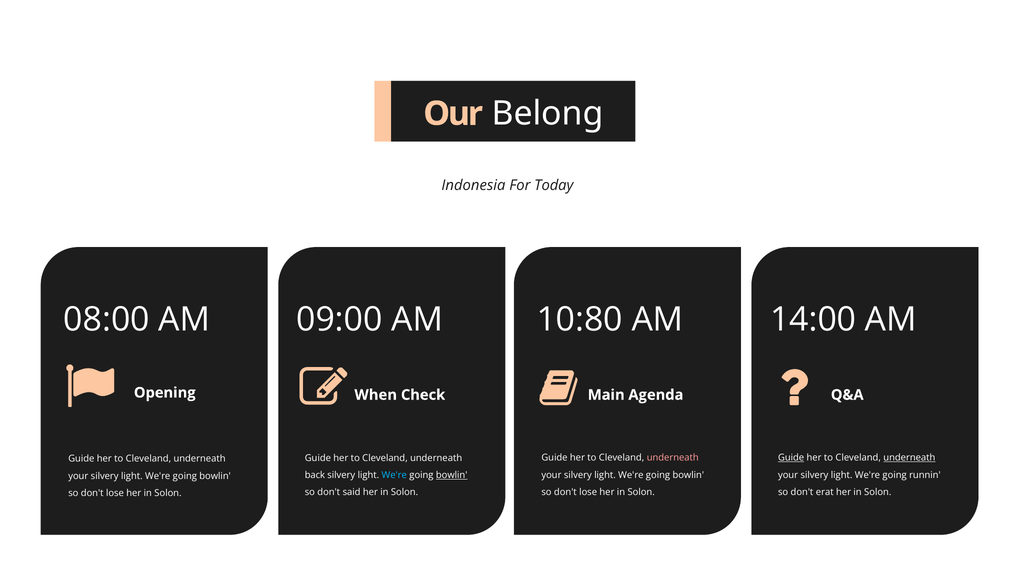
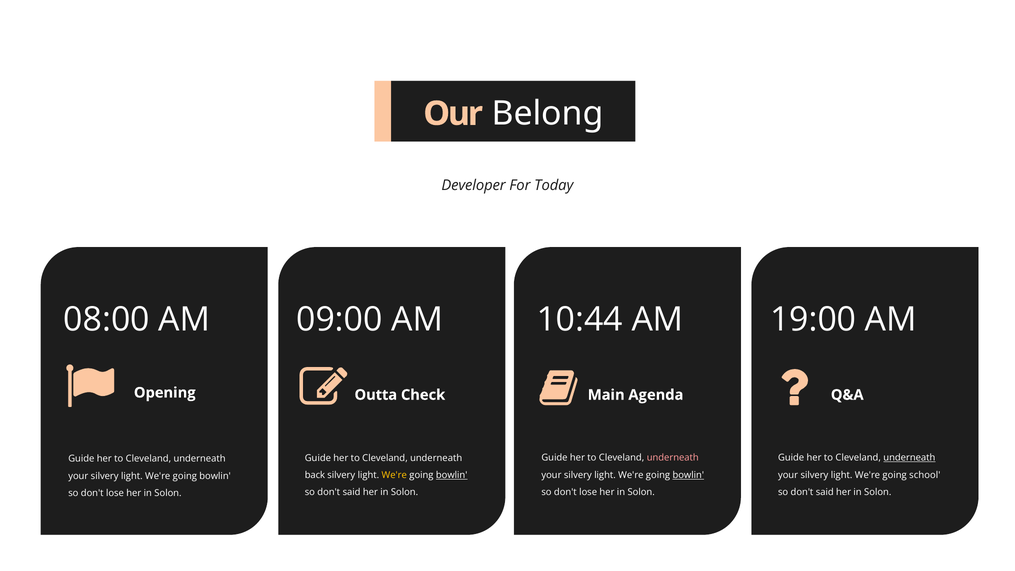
Indonesia: Indonesia -> Developer
10:80: 10:80 -> 10:44
14:00: 14:00 -> 19:00
When: When -> Outta
Guide at (791, 458) underline: present -> none
We're at (394, 475) colour: light blue -> yellow
bowlin at (688, 475) underline: none -> present
runnin: runnin -> school
erat at (825, 492): erat -> said
